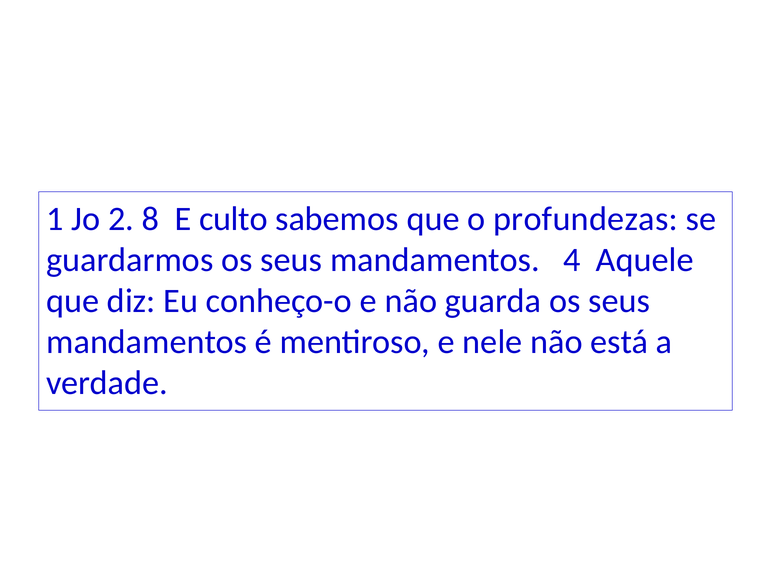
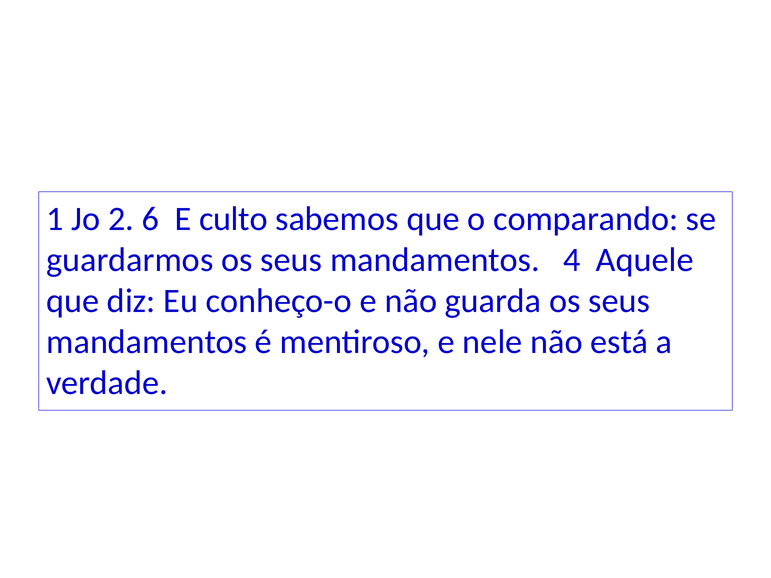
8: 8 -> 6
profundezas: profundezas -> comparando
